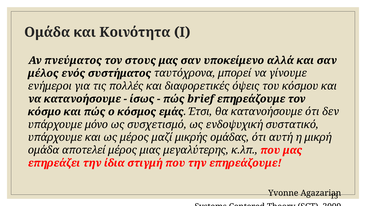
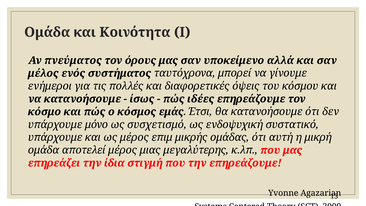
στους: στους -> όρους
brief: brief -> ιδέες
μαζί: μαζί -> επιμ
